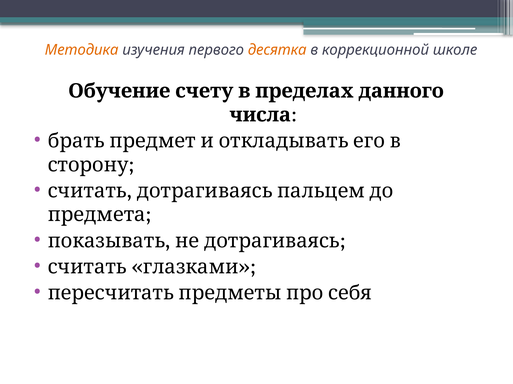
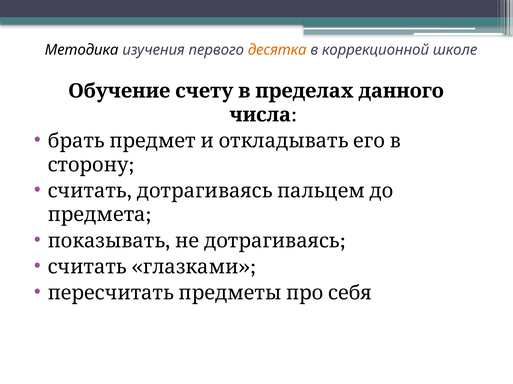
Методика colour: orange -> black
